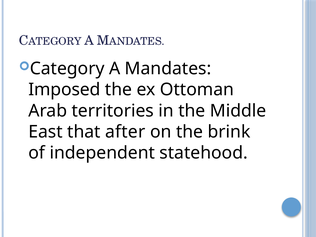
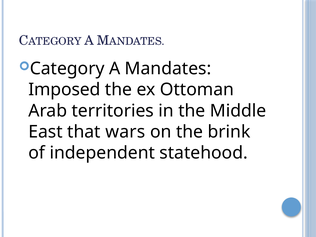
after: after -> wars
